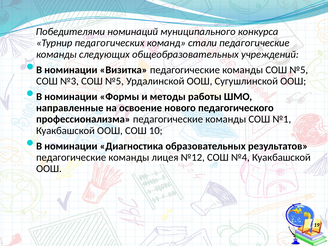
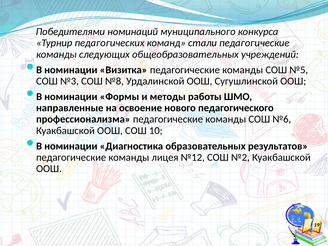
№3 СОШ №5: №5 -> №8
№1: №1 -> №6
№4: №4 -> №2
